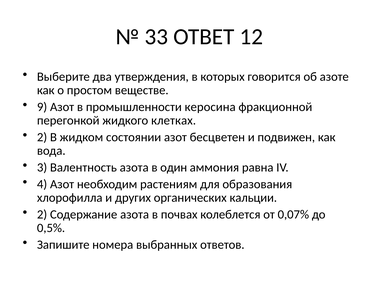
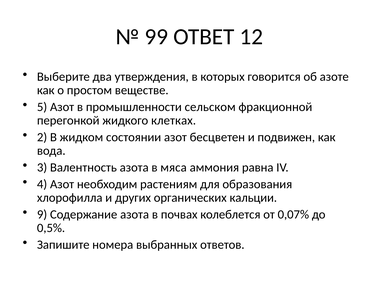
33: 33 -> 99
9: 9 -> 5
керосина: керосина -> сельском
один: один -> мяса
2 at (42, 215): 2 -> 9
